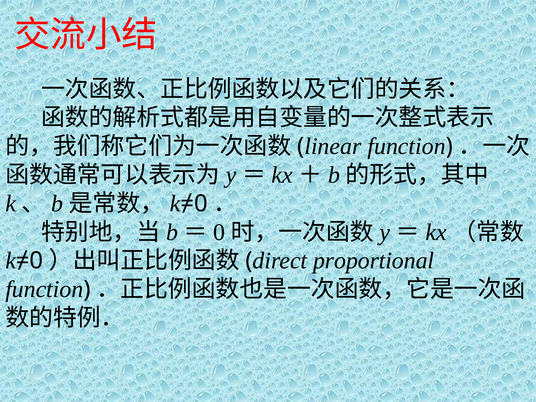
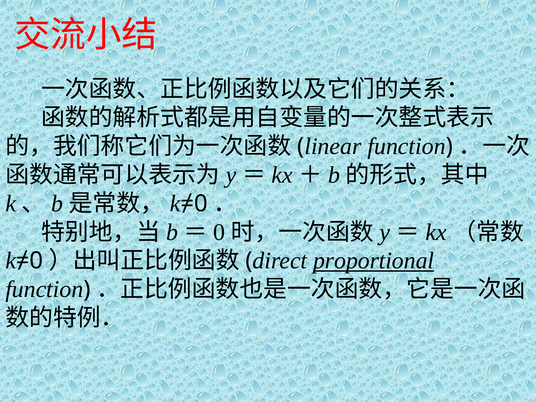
proportional underline: none -> present
